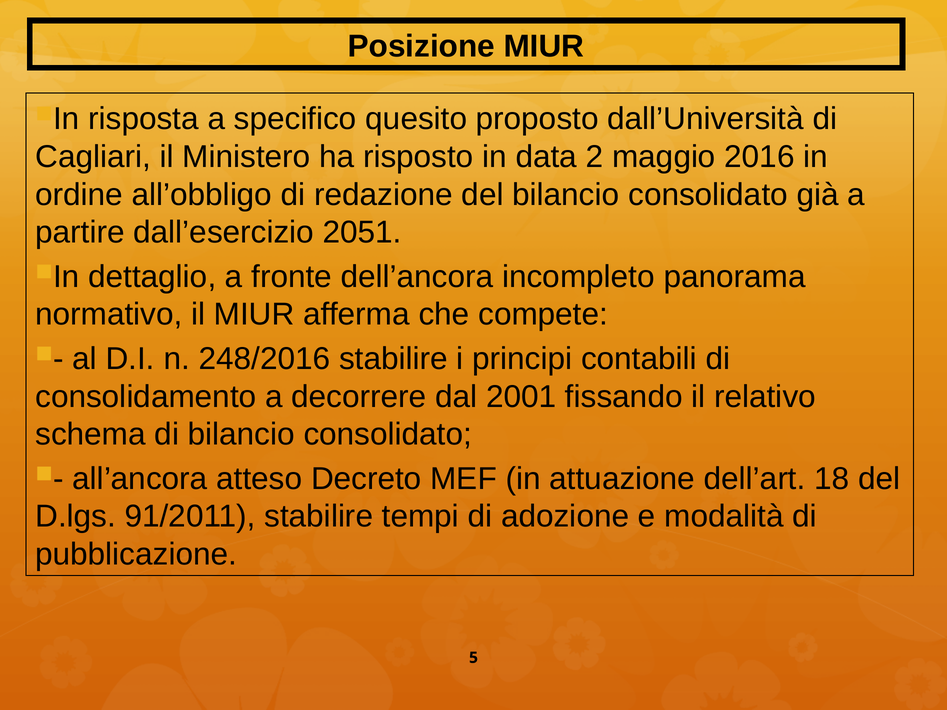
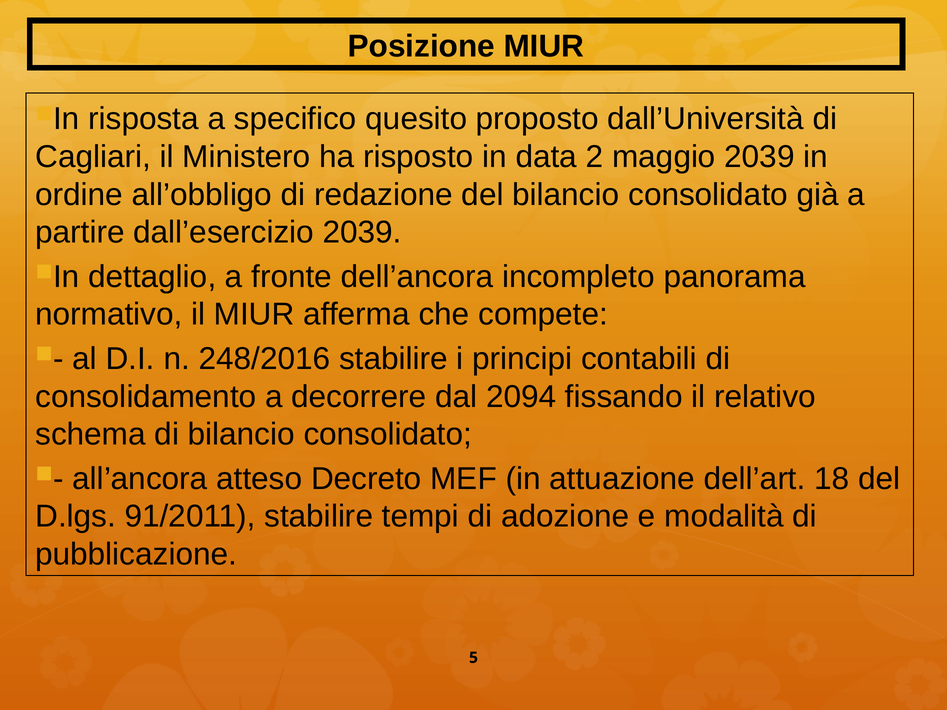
maggio 2016: 2016 -> 2039
dall’esercizio 2051: 2051 -> 2039
2001: 2001 -> 2094
